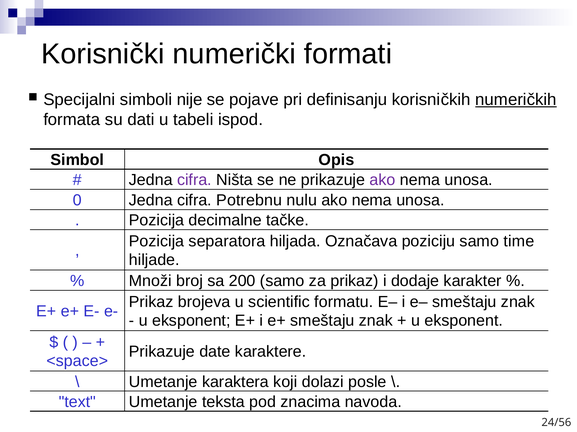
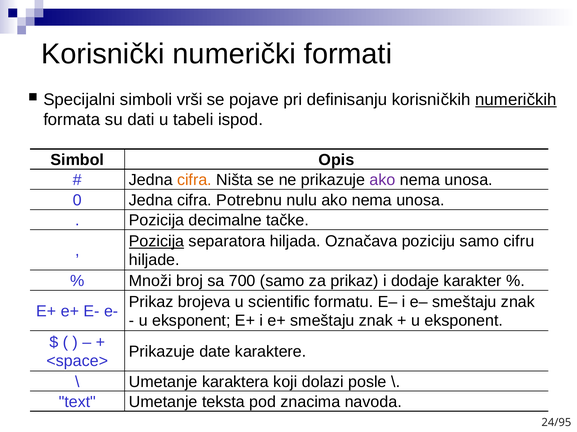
nije: nije -> vrši
cifra at (194, 180) colour: purple -> orange
Pozicija at (157, 242) underline: none -> present
time: time -> cifru
200: 200 -> 700
24/56: 24/56 -> 24/95
